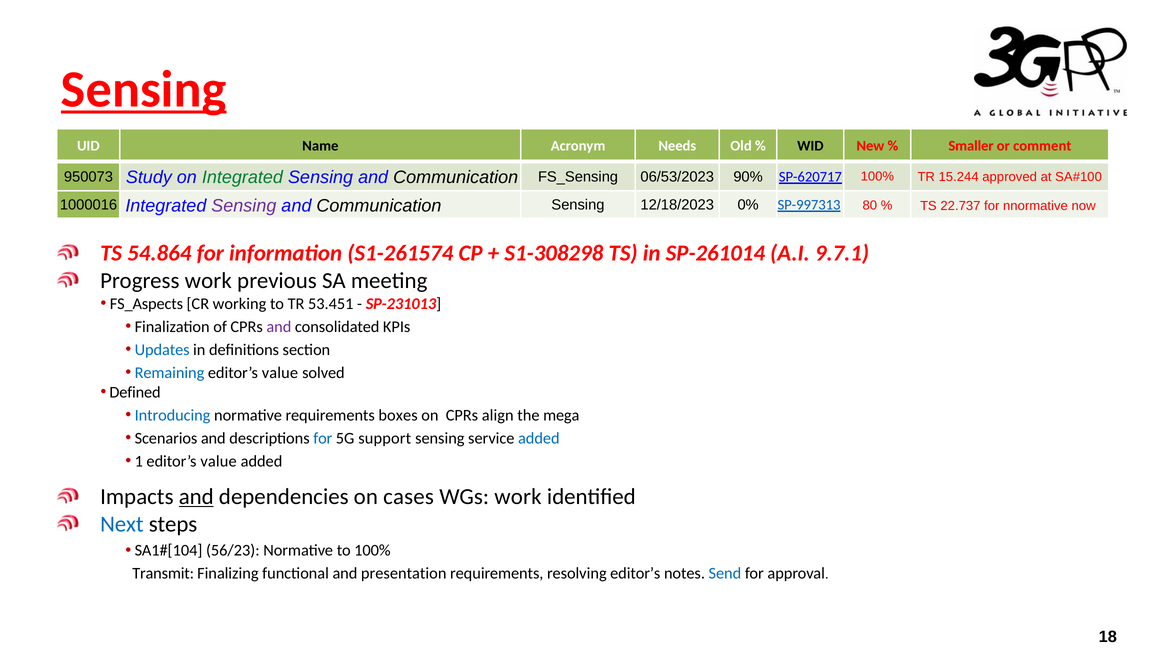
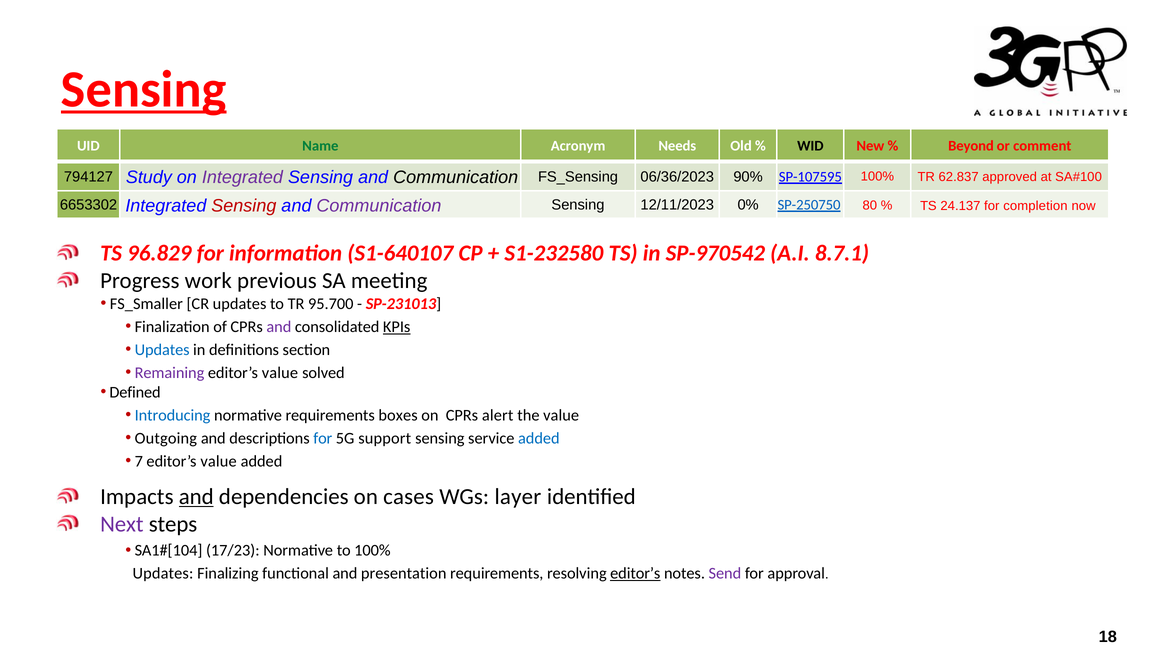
Name colour: black -> green
Smaller: Smaller -> Beyond
950073: 950073 -> 794127
Integrated at (242, 177) colour: green -> purple
06/53/2023: 06/53/2023 -> 06/36/2023
SP-620717: SP-620717 -> SP-107595
15.244: 15.244 -> 62.837
1000016: 1000016 -> 6653302
Sensing at (244, 206) colour: purple -> red
Communication at (379, 206) colour: black -> purple
12/18/2023: 12/18/2023 -> 12/11/2023
SP-997313: SP-997313 -> SP-250750
22.737: 22.737 -> 24.137
nnormative: nnormative -> completion
54.864: 54.864 -> 96.829
S1-261574: S1-261574 -> S1-640107
S1-308298: S1-308298 -> S1-232580
SP-261014: SP-261014 -> SP-970542
9.7.1: 9.7.1 -> 8.7.1
FS_Aspects: FS_Aspects -> FS_Smaller
CR working: working -> updates
53.451: 53.451 -> 95.700
KPIs underline: none -> present
Remaining colour: blue -> purple
align: align -> alert
the mega: mega -> value
Scenarios: Scenarios -> Outgoing
1: 1 -> 7
WGs work: work -> layer
Next colour: blue -> purple
56/23: 56/23 -> 17/23
Transmit at (163, 573): Transmit -> Updates
editor’s at (635, 573) underline: none -> present
Send colour: blue -> purple
